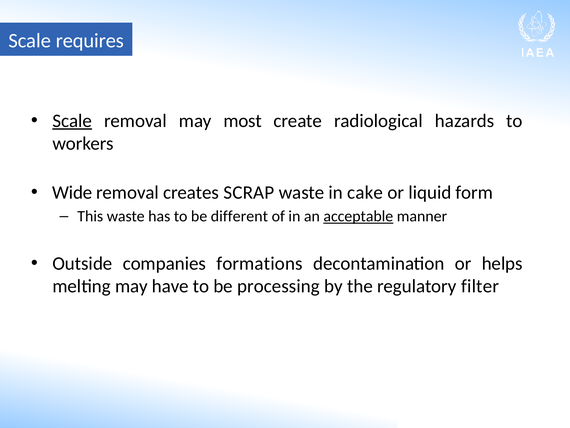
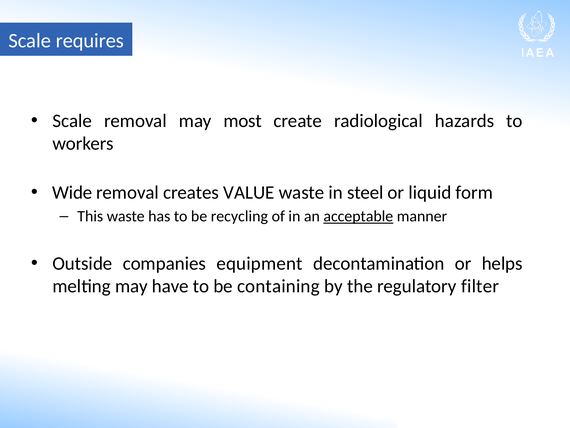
Scale at (72, 121) underline: present -> none
SCRAP: SCRAP -> VALUE
cake: cake -> steel
different: different -> recycling
formations: formations -> equipment
processing: processing -> containing
